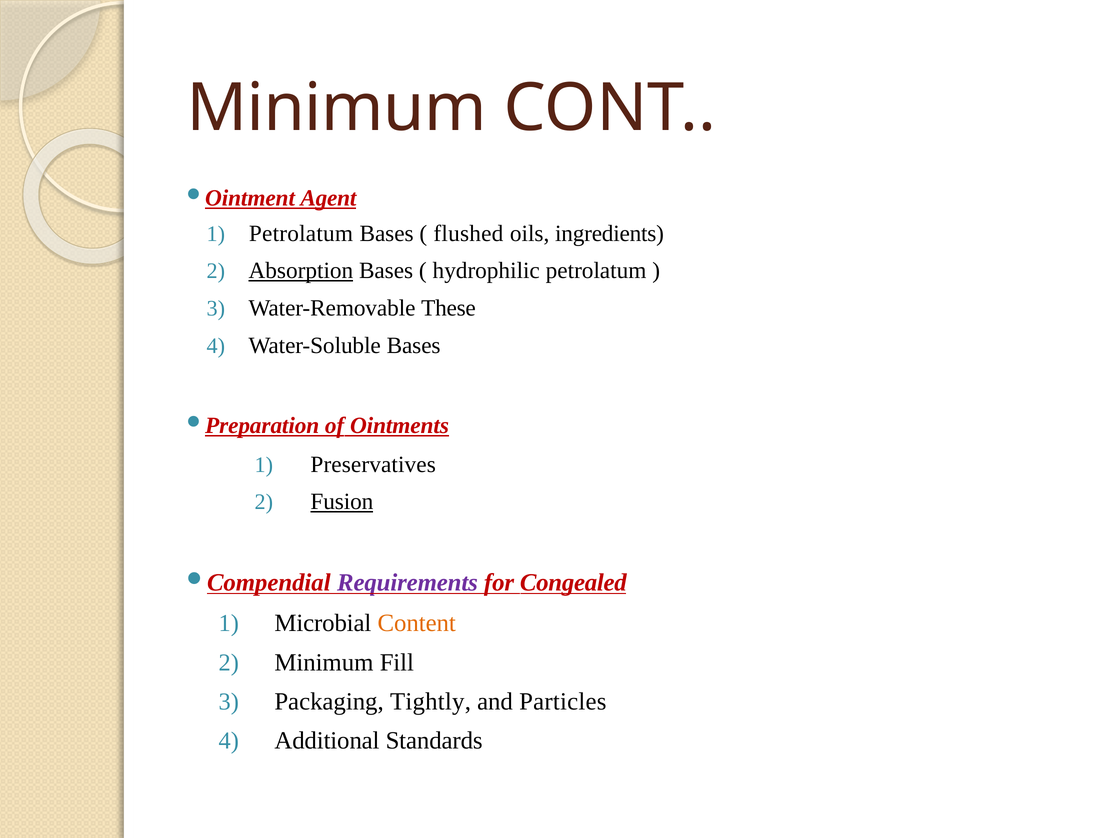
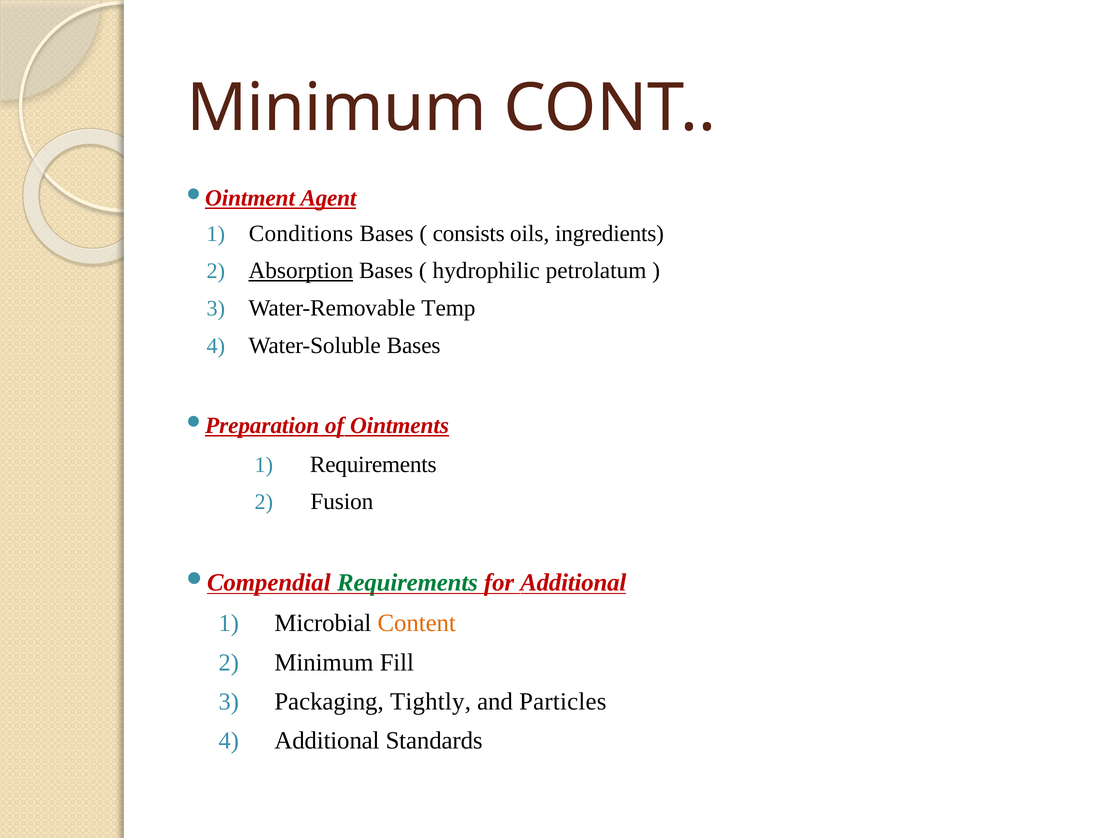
Petrolatum at (301, 234): Petrolatum -> Conditions
flushed: flushed -> consists
These: These -> Temp
Preservatives at (373, 465): Preservatives -> Requirements
Fusion underline: present -> none
Requirements at (407, 583) colour: purple -> green
for Congealed: Congealed -> Additional
